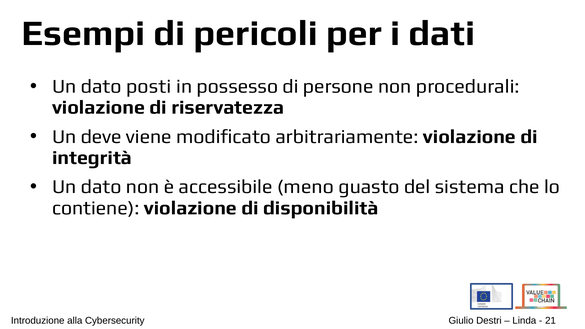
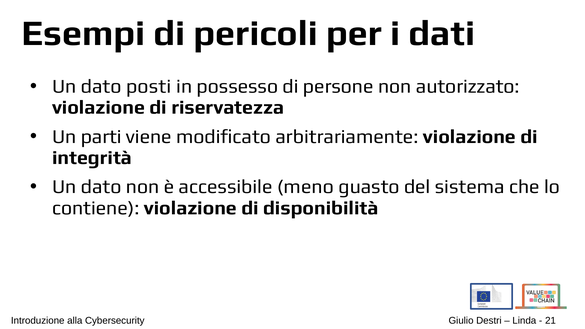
procedurali: procedurali -> autorizzato
deve: deve -> parti
